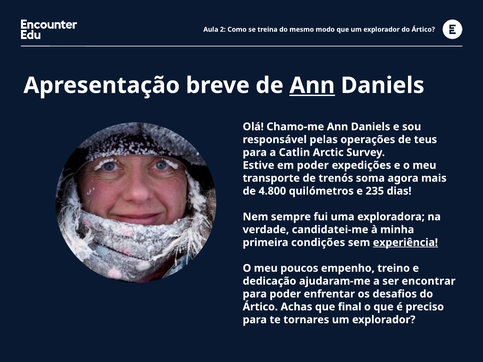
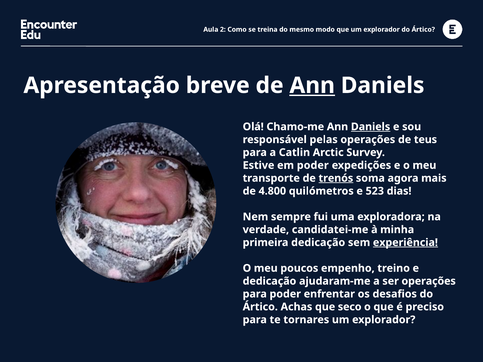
Daniels at (371, 127) underline: none -> present
trenós underline: none -> present
235: 235 -> 523
primeira condições: condições -> dedicação
ser encontrar: encontrar -> operações
final: final -> seco
